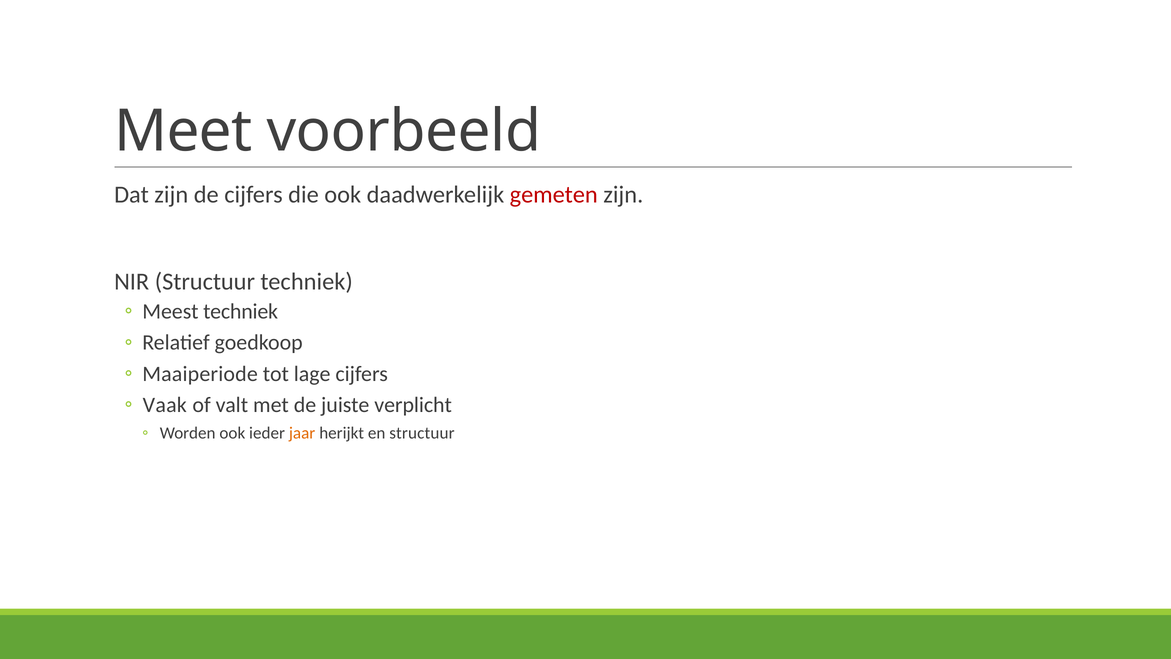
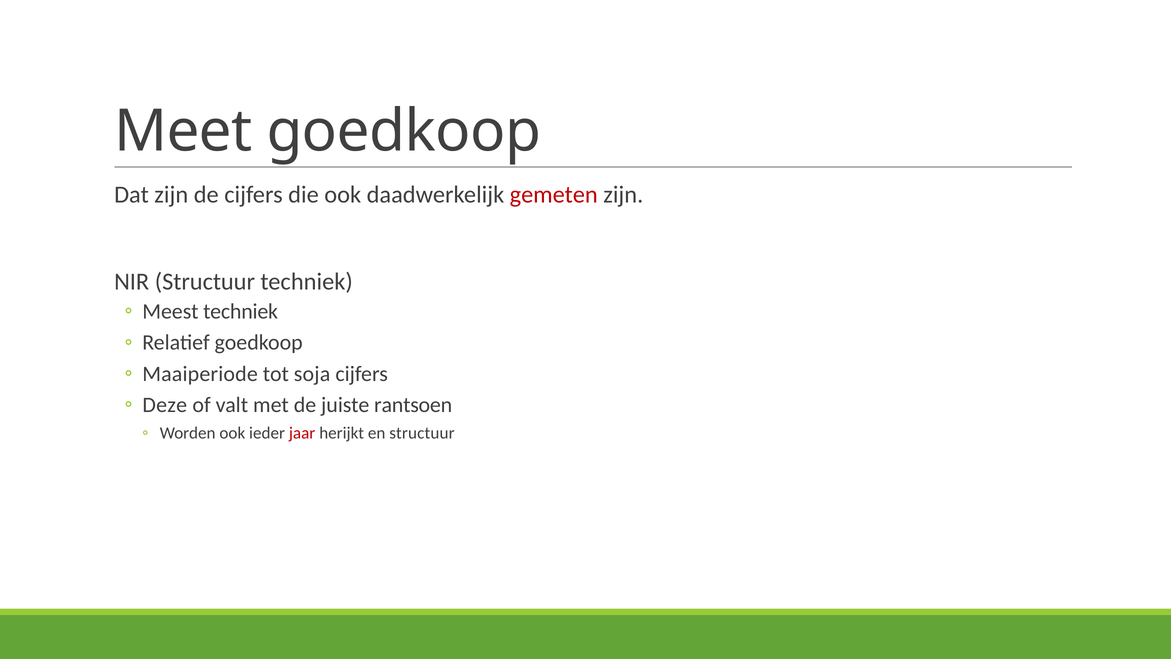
Meet voorbeeld: voorbeeld -> goedkoop
lage: lage -> soja
Vaak: Vaak -> Deze
verplicht: verplicht -> rantsoen
jaar colour: orange -> red
